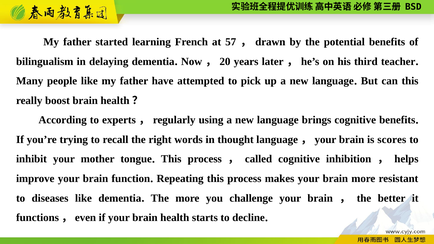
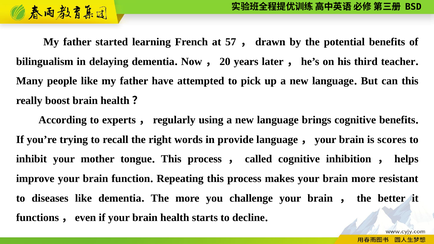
thought: thought -> provide
